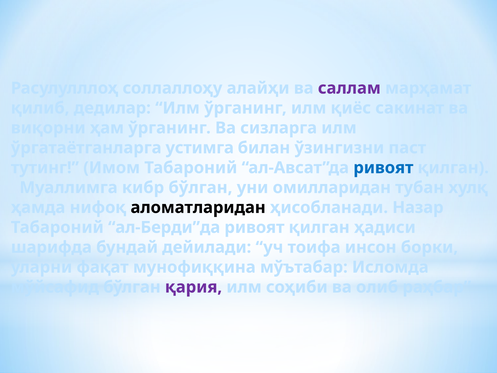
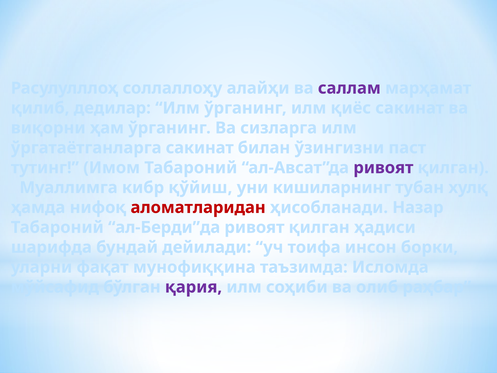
ўргатаётганларга устимга: устимга -> сакинат
ривоят at (383, 168) colour: blue -> purple
кибр бўлган: бўлган -> қўйиш
омилларидан: омилларидан -> кишиларнинг
аломатларидан colour: black -> red
мўътабар: мўътабар -> таъзимда
